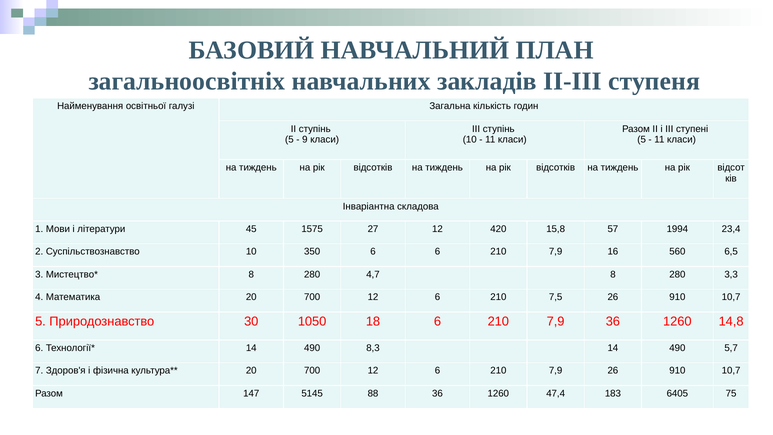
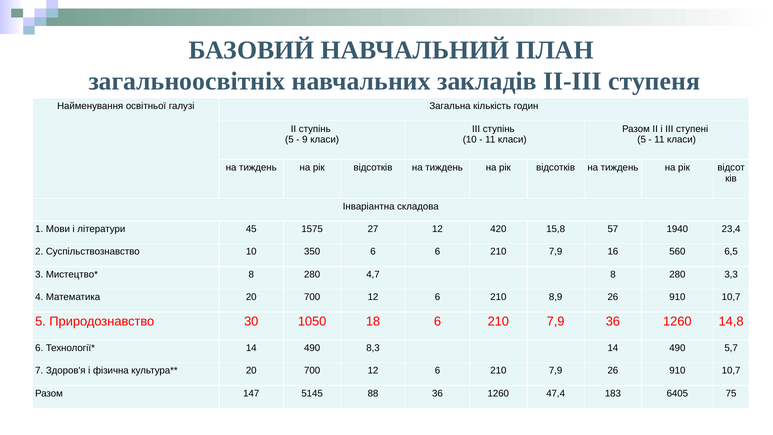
1994: 1994 -> 1940
7,5: 7,5 -> 8,9
